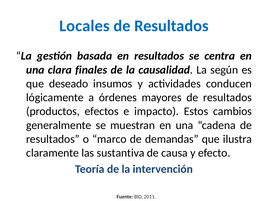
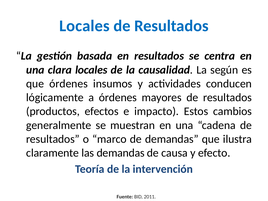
clara finales: finales -> locales
que deseado: deseado -> órdenes
las sustantiva: sustantiva -> demandas
